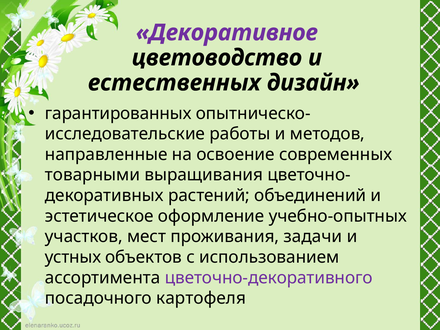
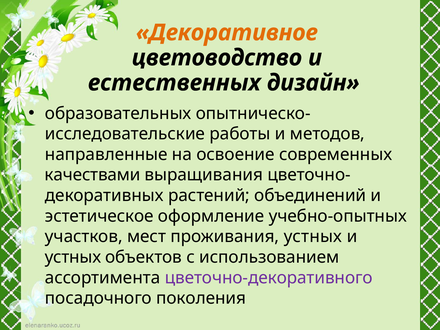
Декоративное colour: purple -> orange
гарантированных: гарантированных -> образовательных
товарными: товарными -> качествами
проживания задачи: задачи -> устных
картофеля: картофеля -> поколения
